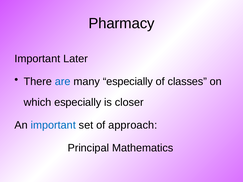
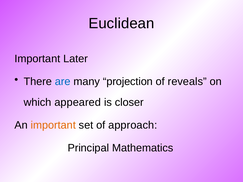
Pharmacy: Pharmacy -> Euclidean
many especially: especially -> projection
classes: classes -> reveals
which especially: especially -> appeared
important at (53, 125) colour: blue -> orange
